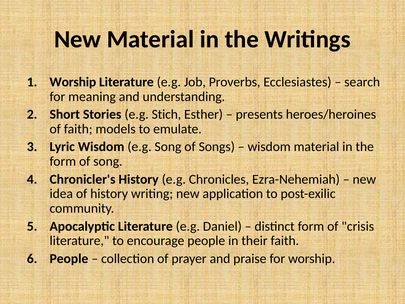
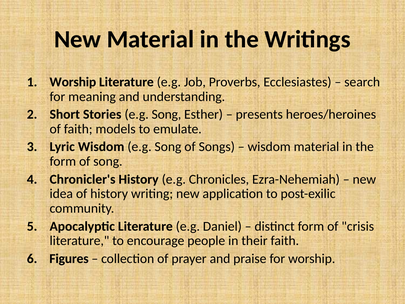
Stories e.g Stich: Stich -> Song
People at (69, 258): People -> Figures
